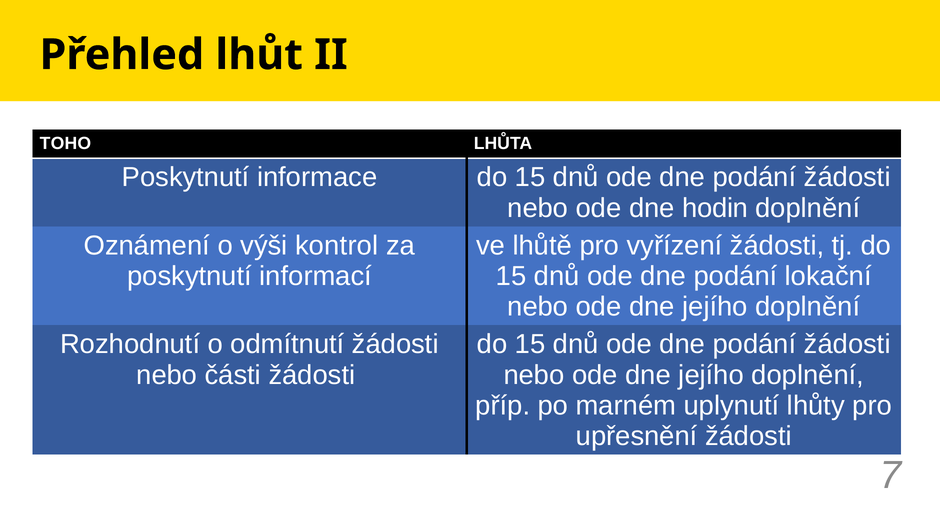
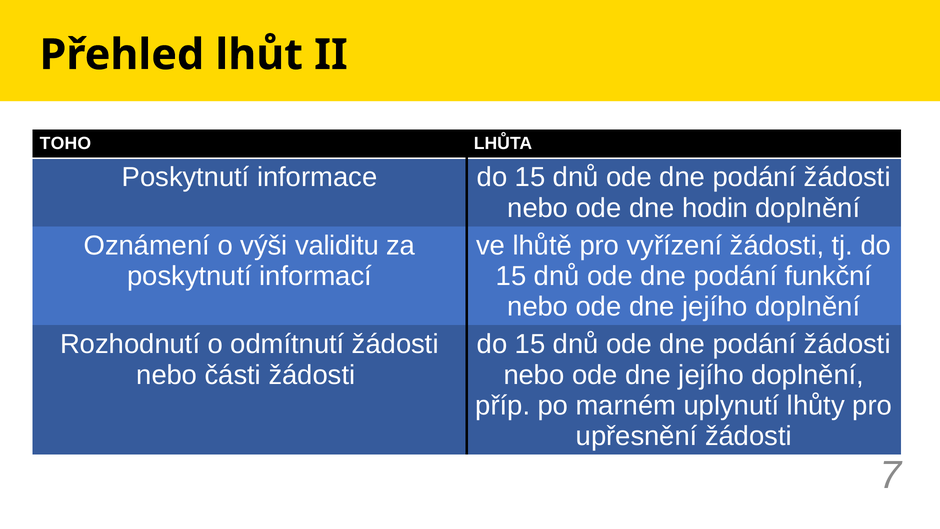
kontrol: kontrol -> validitu
lokační: lokační -> funkční
